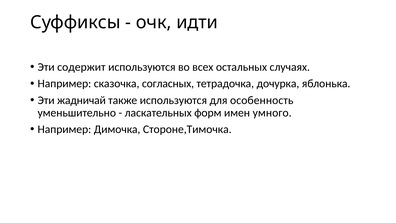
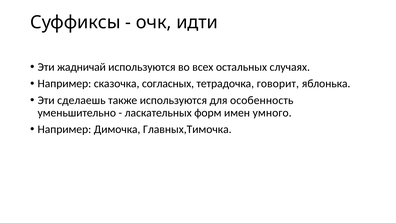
содержит: содержит -> жадничай
дочурка: дочурка -> говорит
жадничай: жадничай -> сделаешь
Стороне,Тимочка: Стороне,Тимочка -> Главных,Тимочка
